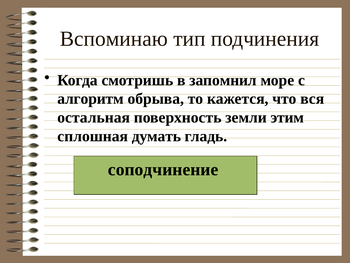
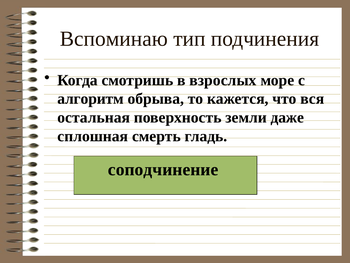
запомнил: запомнил -> взрослых
этим: этим -> даже
думать: думать -> смерть
